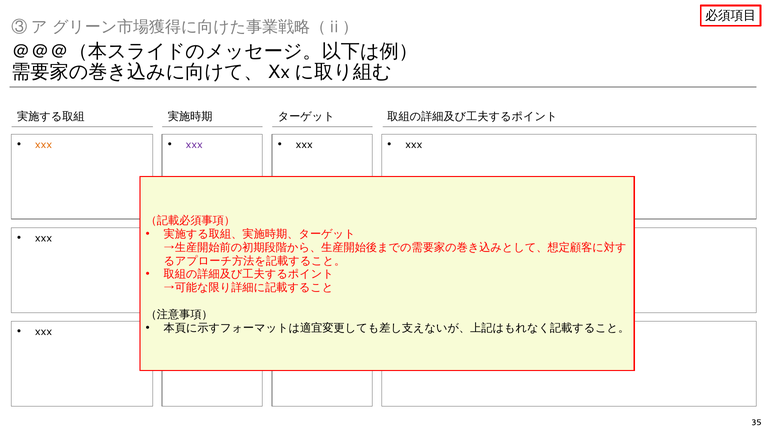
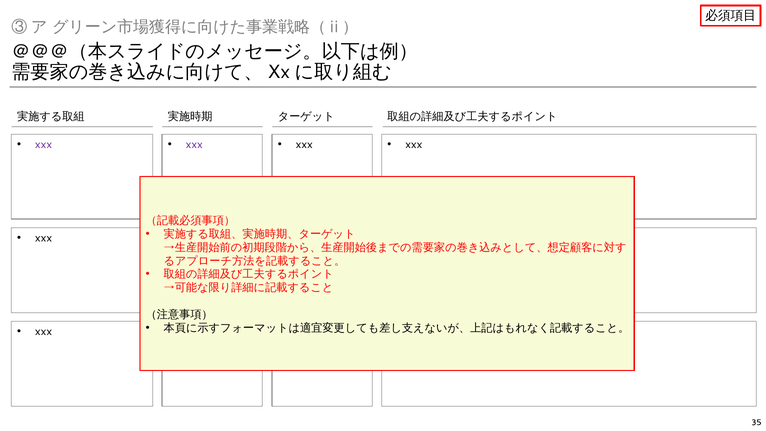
xxx at (44, 144) colour: orange -> purple
